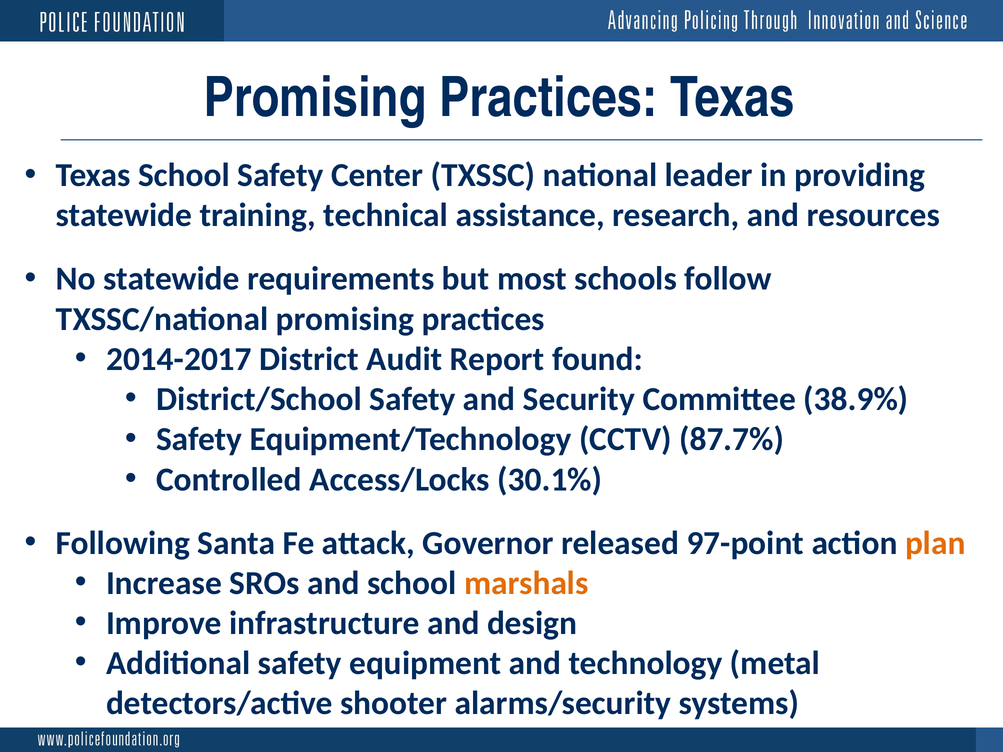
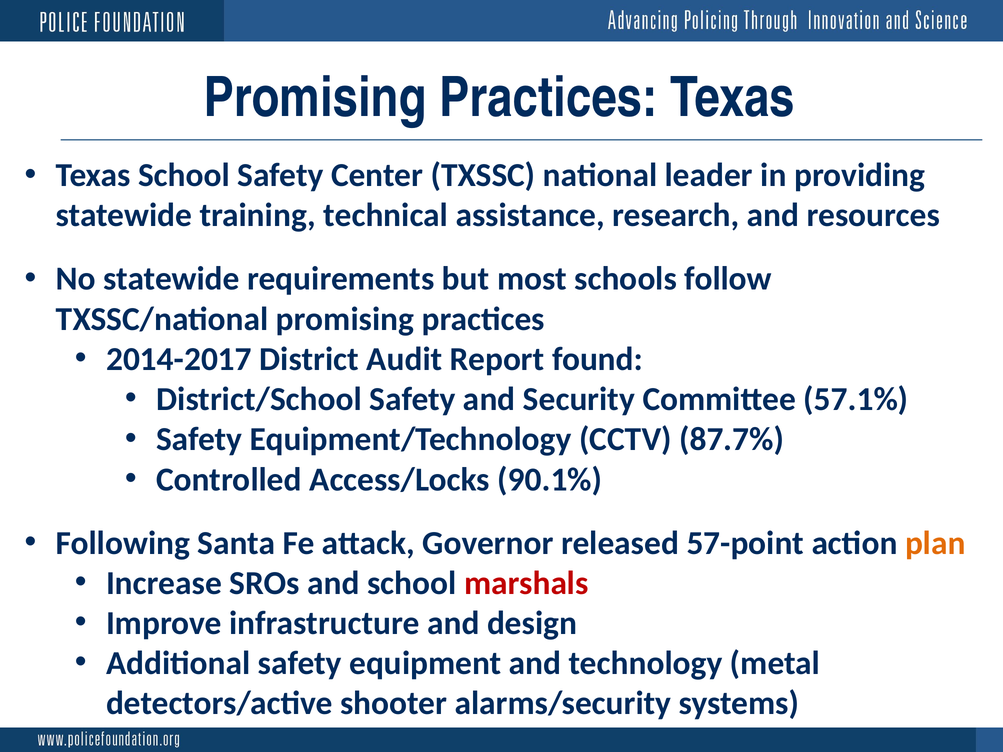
38.9%: 38.9% -> 57.1%
30.1%: 30.1% -> 90.1%
97-point: 97-point -> 57-point
marshals colour: orange -> red
